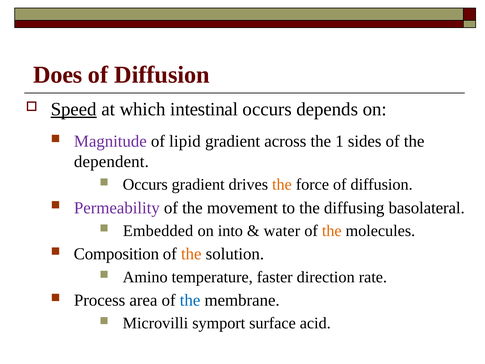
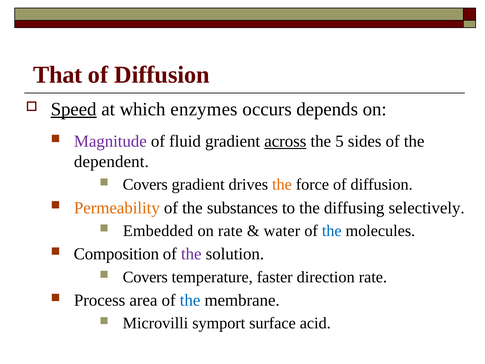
Does: Does -> That
intestinal: intestinal -> enzymes
lipid: lipid -> fluid
across underline: none -> present
1: 1 -> 5
Occurs at (145, 184): Occurs -> Covers
Permeability colour: purple -> orange
movement: movement -> substances
basolateral: basolateral -> selectively
on into: into -> rate
the at (332, 231) colour: orange -> blue
the at (191, 254) colour: orange -> purple
Amino at (145, 277): Amino -> Covers
